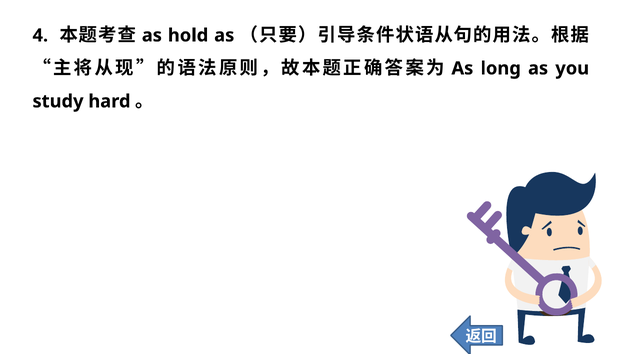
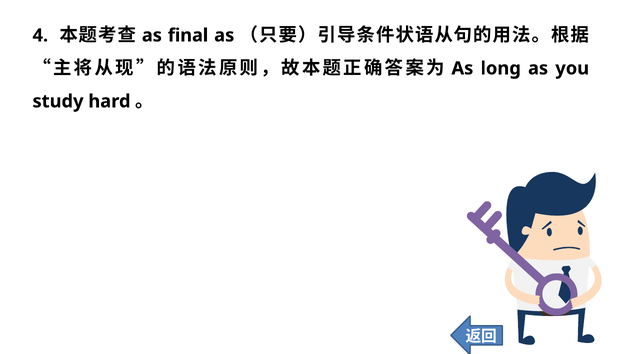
hold: hold -> final
